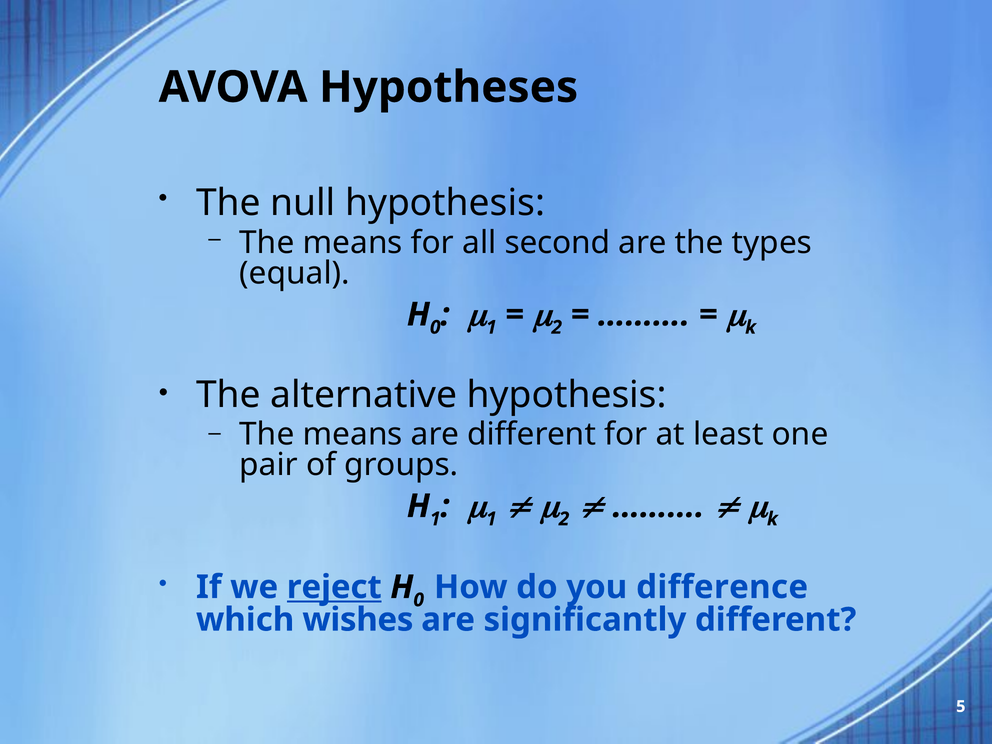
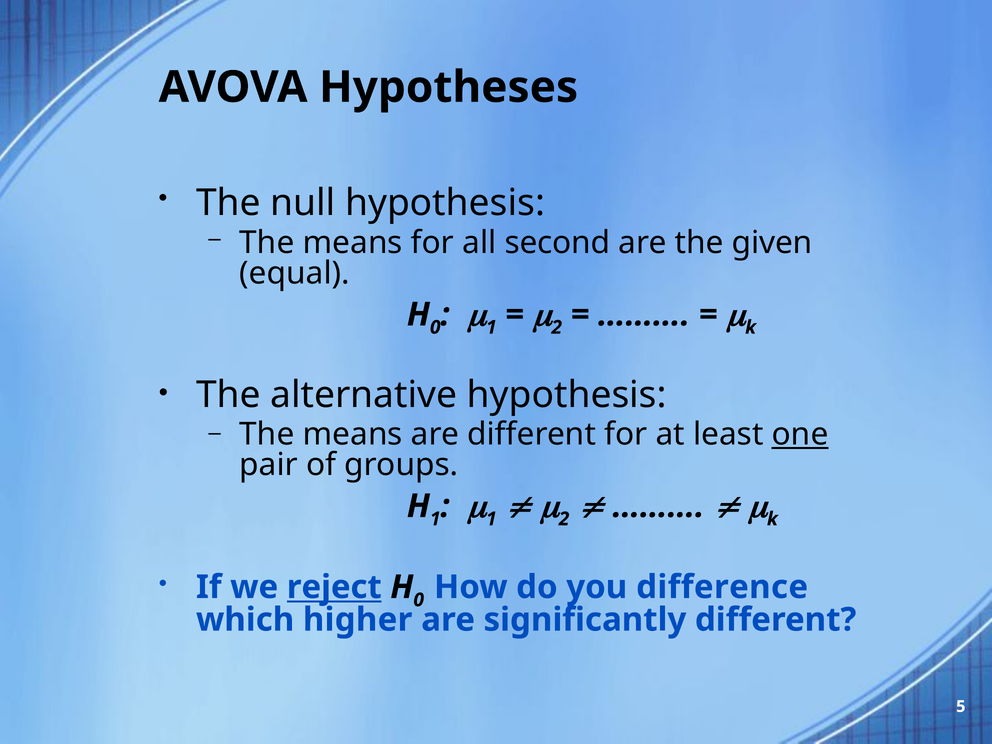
types: types -> given
one underline: none -> present
wishes: wishes -> higher
